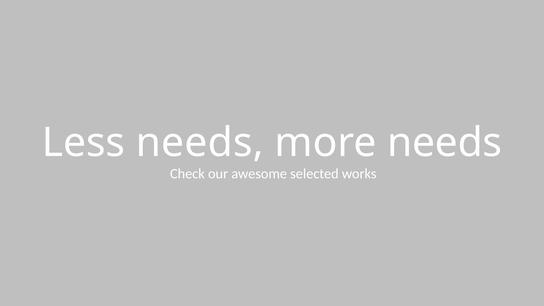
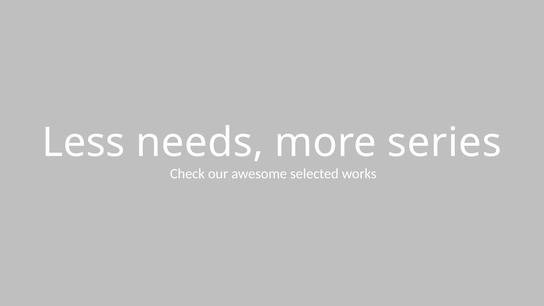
more needs: needs -> series
